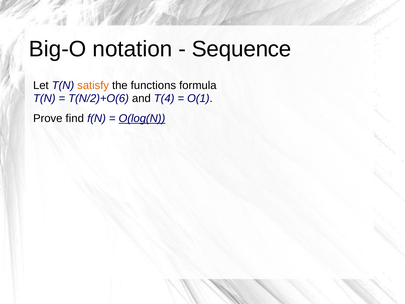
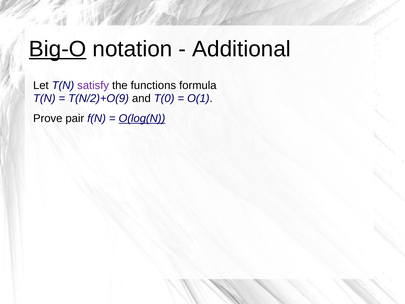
Big-O underline: none -> present
Sequence: Sequence -> Additional
satisfy colour: orange -> purple
T(N/2)+O(6: T(N/2)+O(6 -> T(N/2)+O(9
T(4: T(4 -> T(0
find: find -> pair
